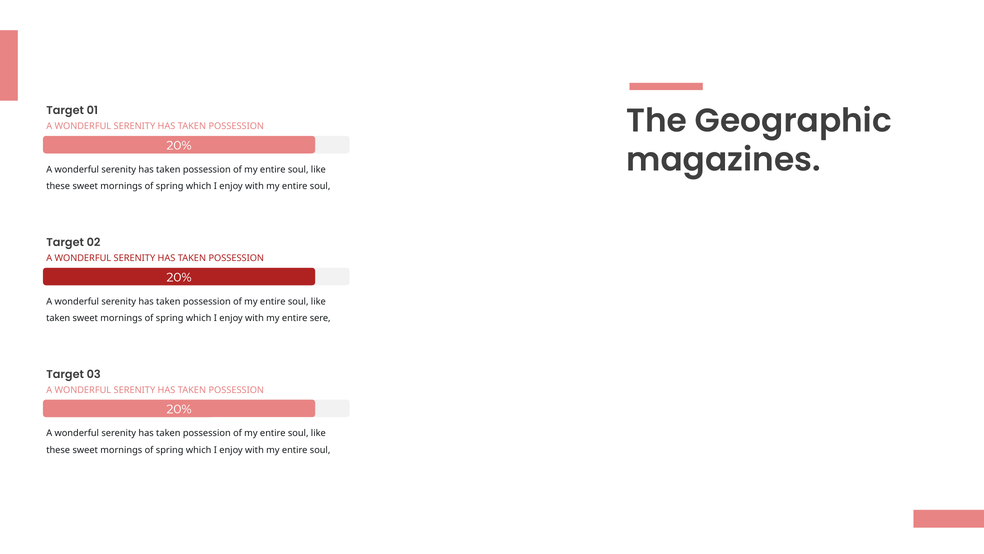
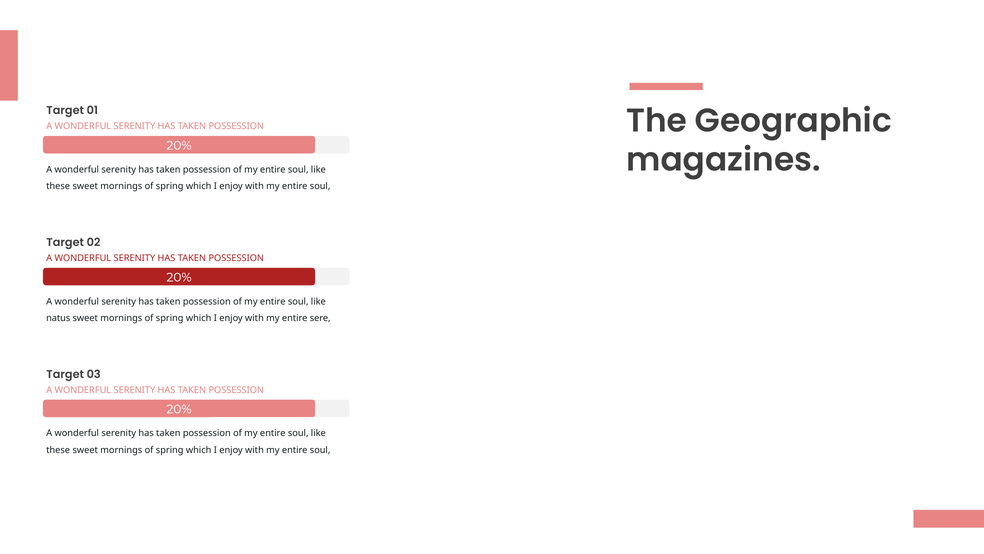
taken at (58, 318): taken -> natus
